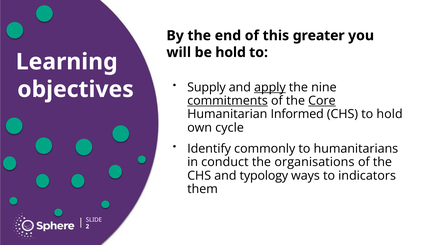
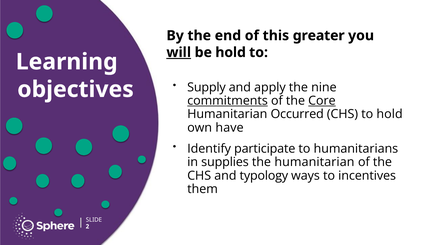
will underline: none -> present
apply underline: present -> none
Informed: Informed -> Occurred
cycle: cycle -> have
commonly: commonly -> participate
conduct: conduct -> supplies
the organisations: organisations -> humanitarian
indicators: indicators -> incentives
